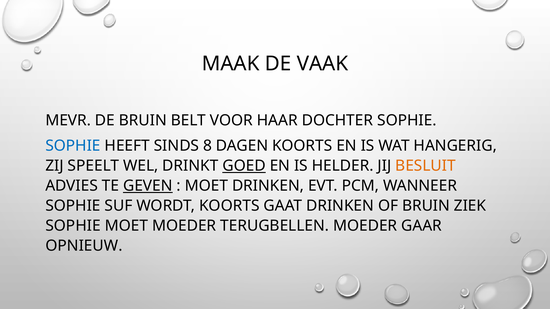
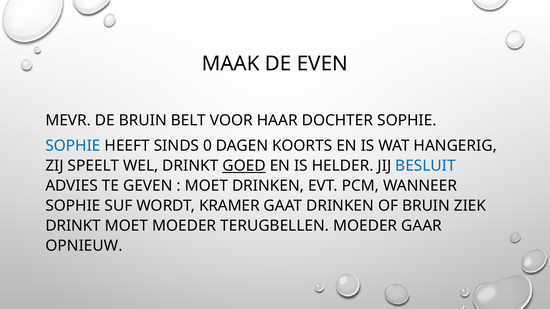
VAAK: VAAK -> EVEN
8: 8 -> 0
BESLUIT colour: orange -> blue
GEVEN underline: present -> none
WORDT KOORTS: KOORTS -> KRAMER
SOPHIE at (73, 226): SOPHIE -> DRINKT
